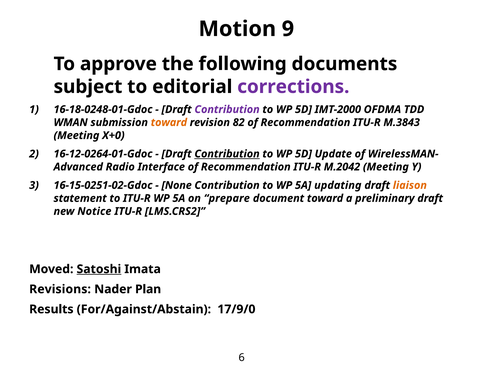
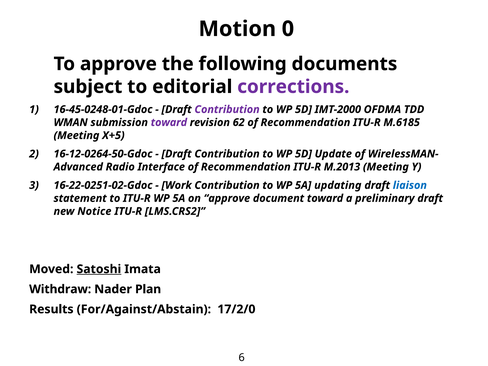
9: 9 -> 0
16-18-0248-01-Gdoc: 16-18-0248-01-Gdoc -> 16-45-0248-01-Gdoc
toward at (169, 122) colour: orange -> purple
82: 82 -> 62
M.3843: M.3843 -> M.6185
X+0: X+0 -> X+5
16-12-0264-01-Gdoc: 16-12-0264-01-Gdoc -> 16-12-0264-50-Gdoc
Contribution at (227, 154) underline: present -> none
M.2042: M.2042 -> M.2013
16-15-0251-02-Gdoc: 16-15-0251-02-Gdoc -> 16-22-0251-02-Gdoc
None: None -> Work
liaison colour: orange -> blue
on prepare: prepare -> approve
Revisions: Revisions -> Withdraw
17/9/0: 17/9/0 -> 17/2/0
